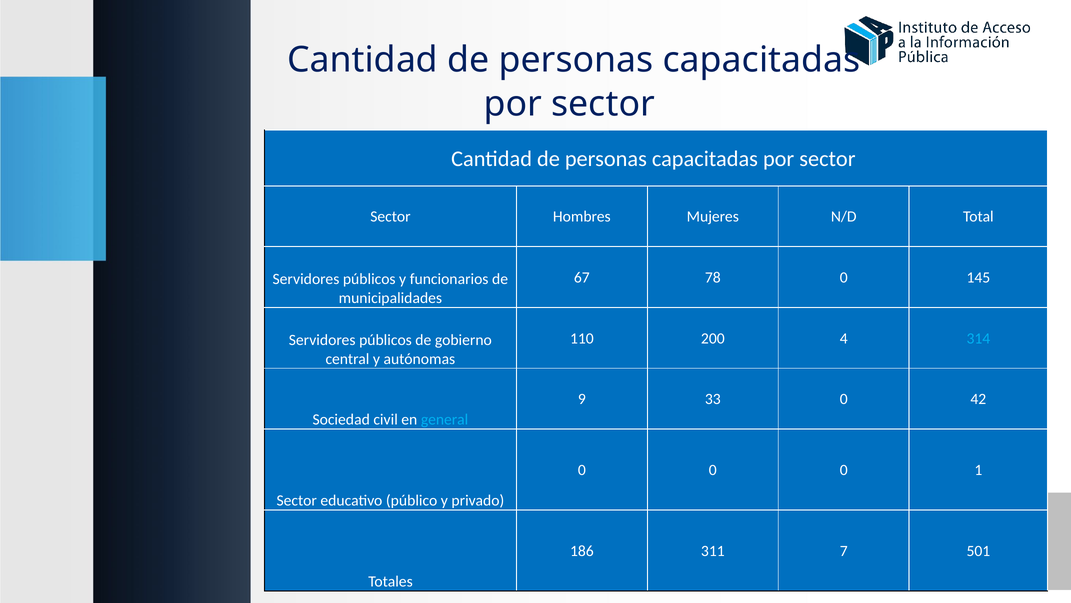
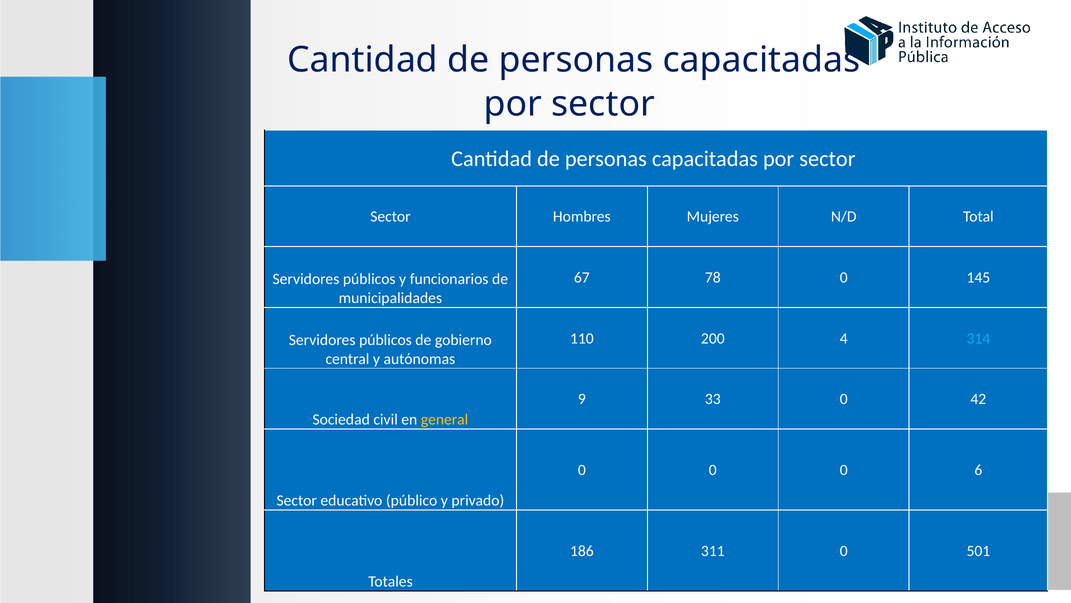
general colour: light blue -> yellow
1: 1 -> 6
311 7: 7 -> 0
